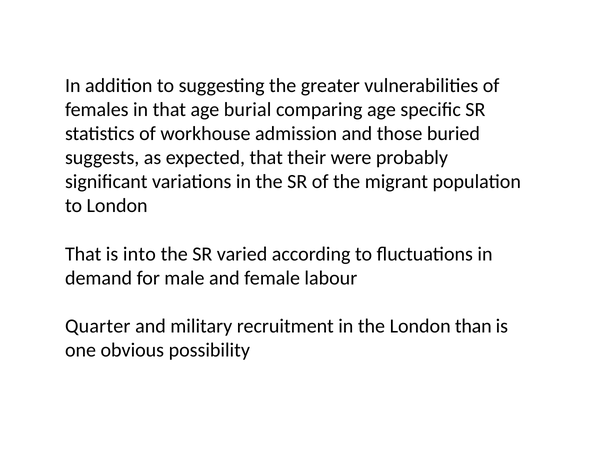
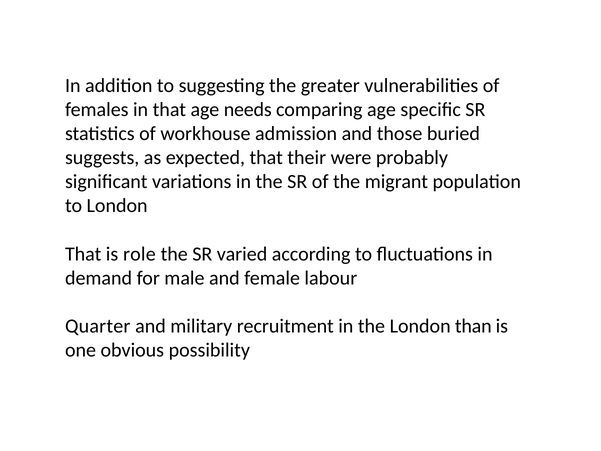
burial: burial -> needs
into: into -> role
